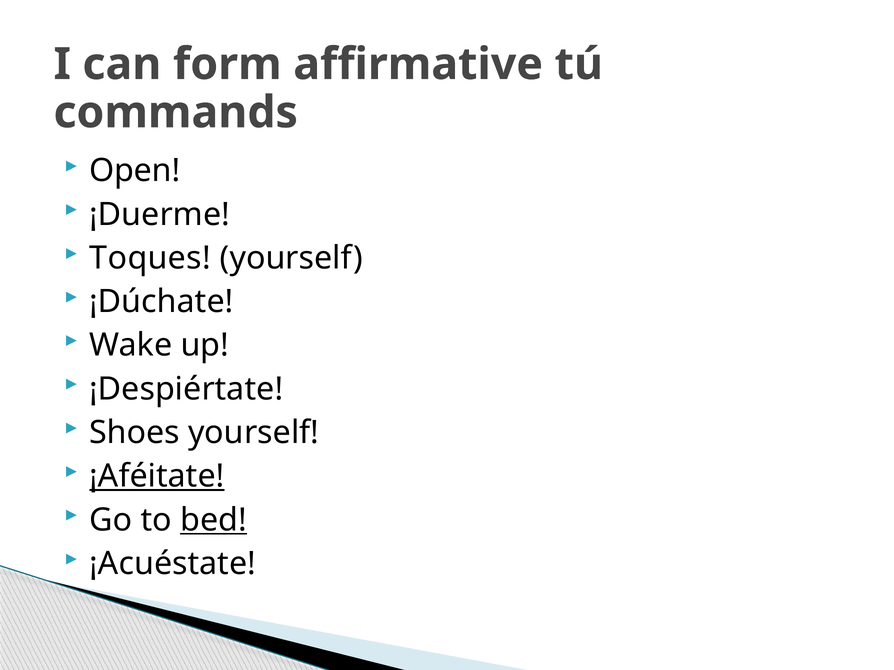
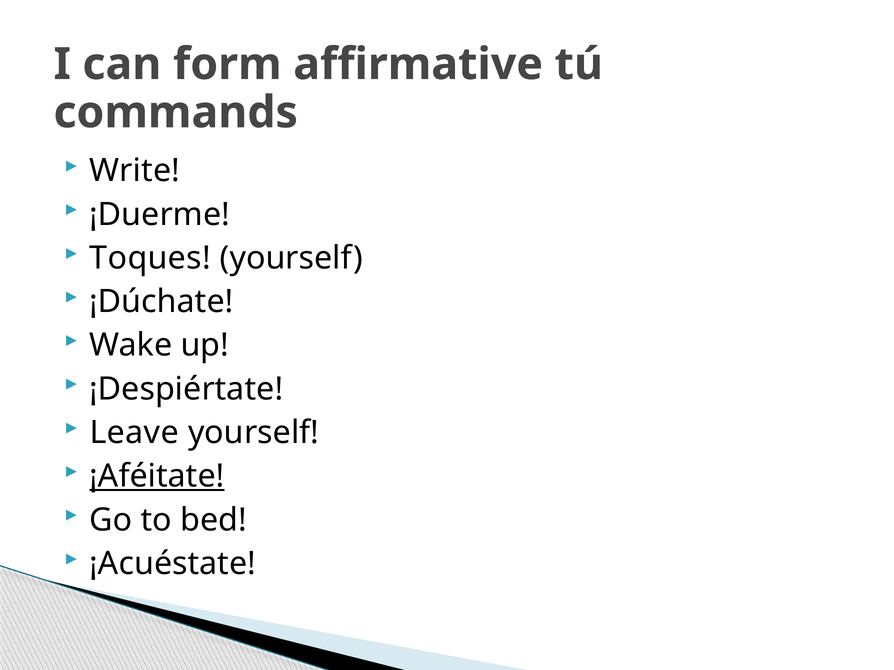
Open: Open -> Write
Shoes: Shoes -> Leave
bed underline: present -> none
